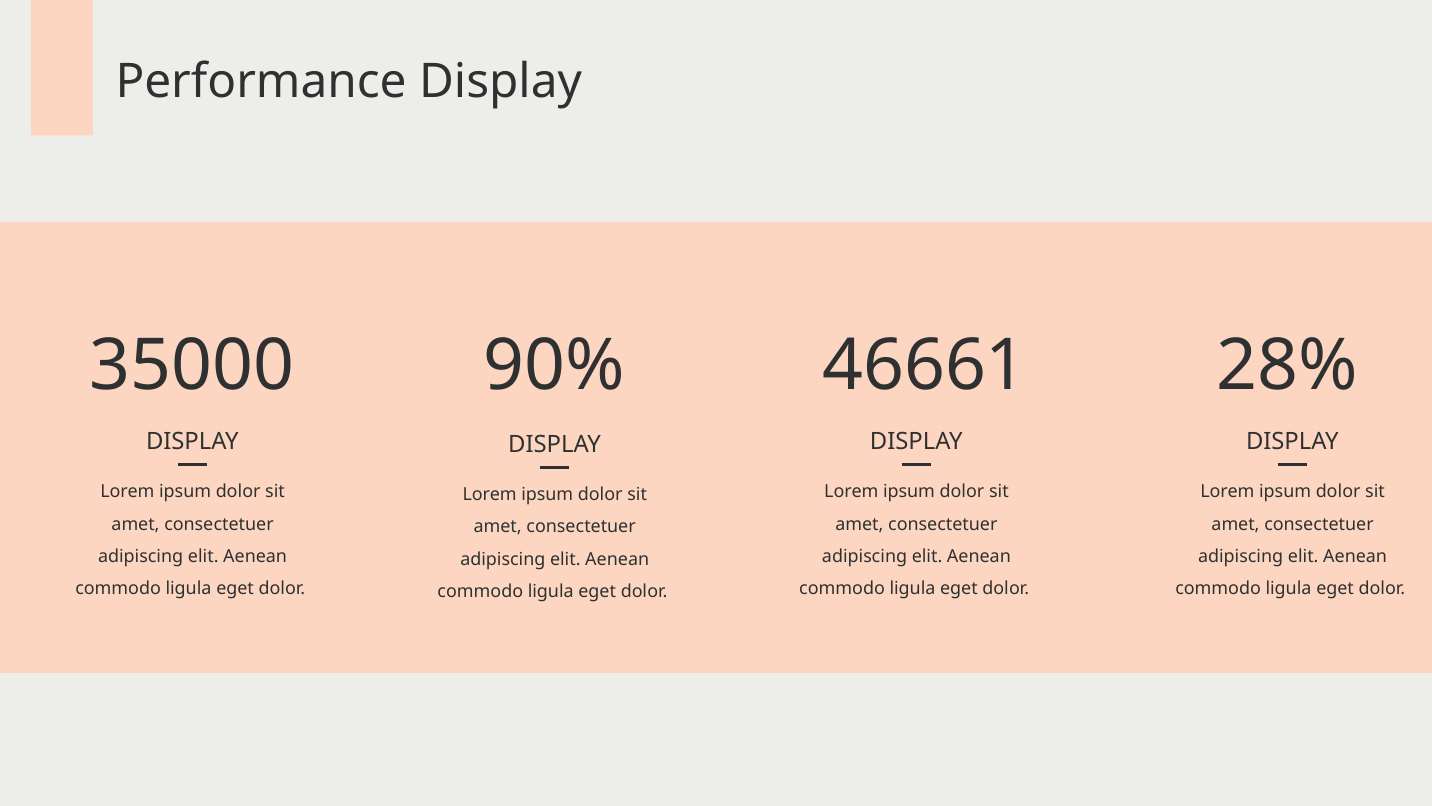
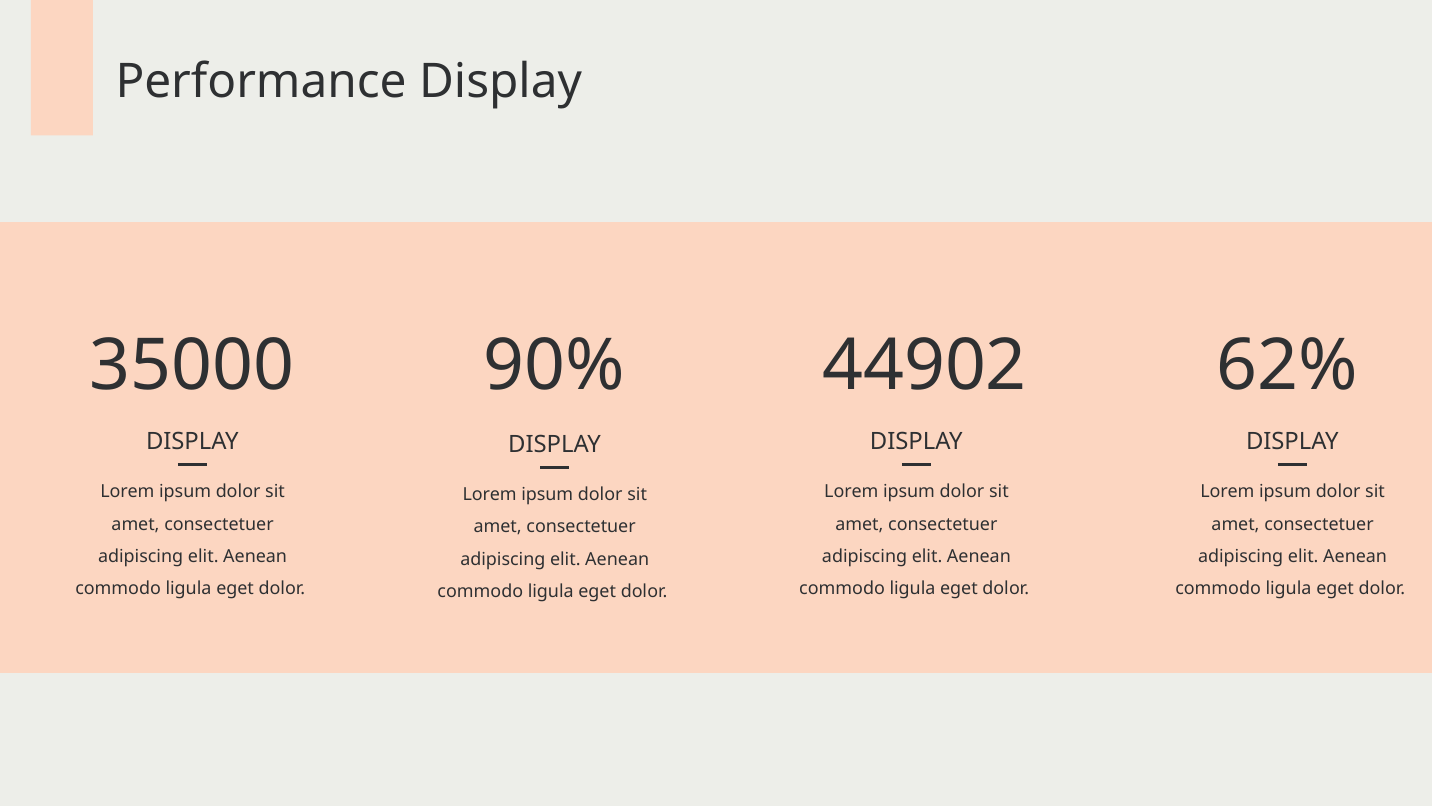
46661: 46661 -> 44902
28%: 28% -> 62%
